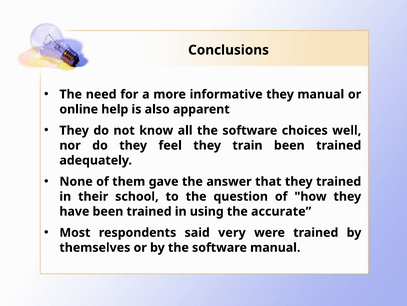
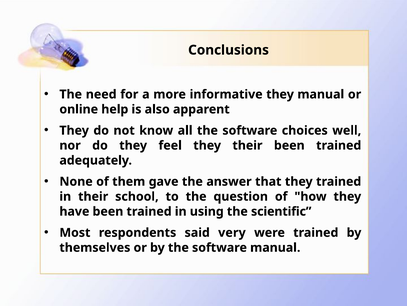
they train: train -> their
accurate: accurate -> scientific
